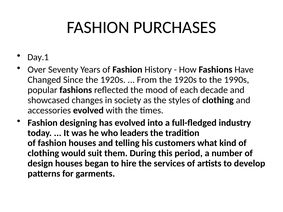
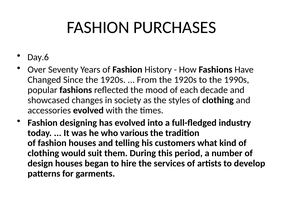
Day.1: Day.1 -> Day.6
leaders: leaders -> various
